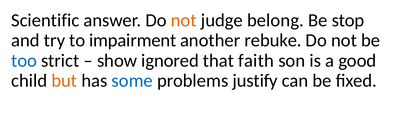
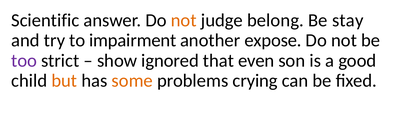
stop: stop -> stay
rebuke: rebuke -> expose
too colour: blue -> purple
faith: faith -> even
some colour: blue -> orange
justify: justify -> crying
